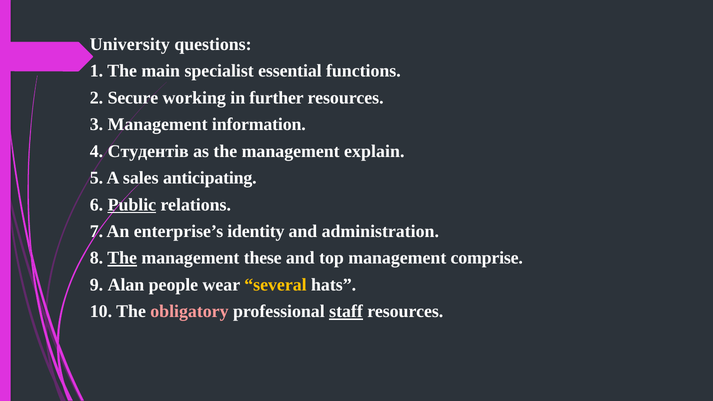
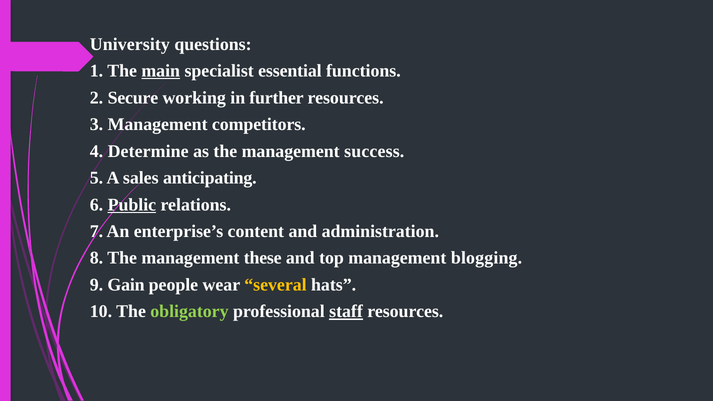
main underline: none -> present
information: information -> competitors
Студентів: Студентів -> Determine
explain: explain -> success
identity: identity -> content
The at (122, 258) underline: present -> none
comprise: comprise -> blogging
Alan: Alan -> Gain
obligatory colour: pink -> light green
